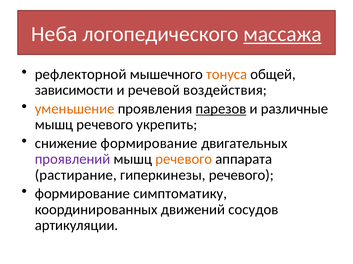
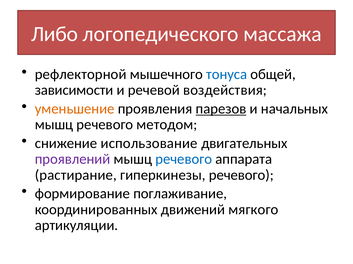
Неба: Неба -> Либо
массажа underline: present -> none
тонуса colour: orange -> blue
различные: различные -> начальных
укрепить: укрепить -> методом
снижение формирование: формирование -> использование
речевого at (184, 160) colour: orange -> blue
симптоматику: симптоматику -> поглаживание
сосудов: сосудов -> мягкого
